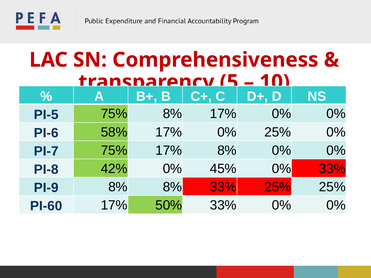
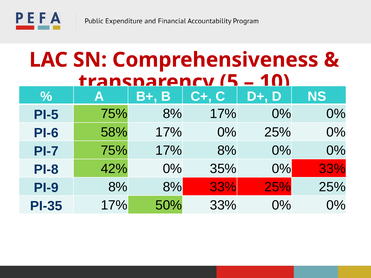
45%: 45% -> 35%
PI-60: PI-60 -> PI-35
